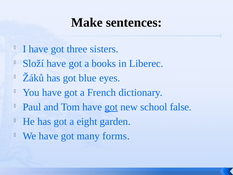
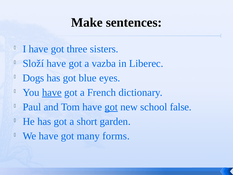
books: books -> vazba
Žáků: Žáků -> Dogs
have at (52, 92) underline: none -> present
eight: eight -> short
